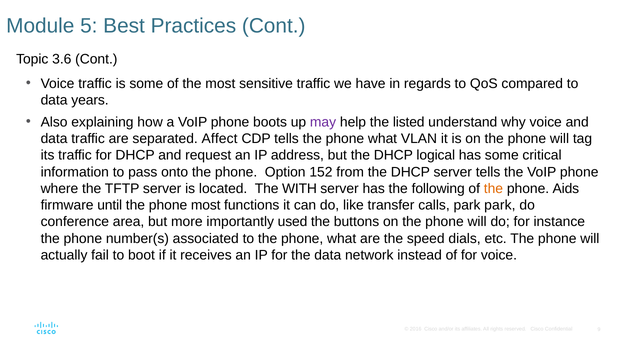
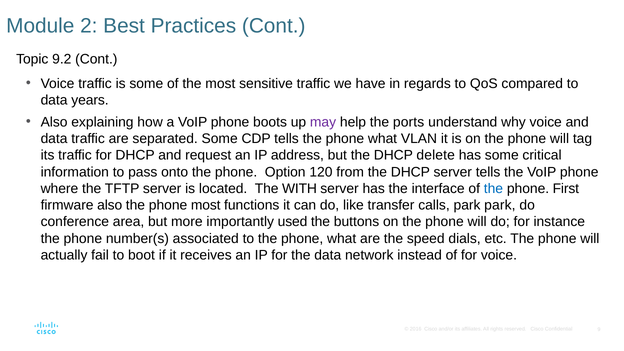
5: 5 -> 2
3.6: 3.6 -> 9.2
listed: listed -> ports
separated Affect: Affect -> Some
logical: logical -> delete
152: 152 -> 120
following: following -> interface
the at (493, 189) colour: orange -> blue
Aids: Aids -> First
firmware until: until -> also
